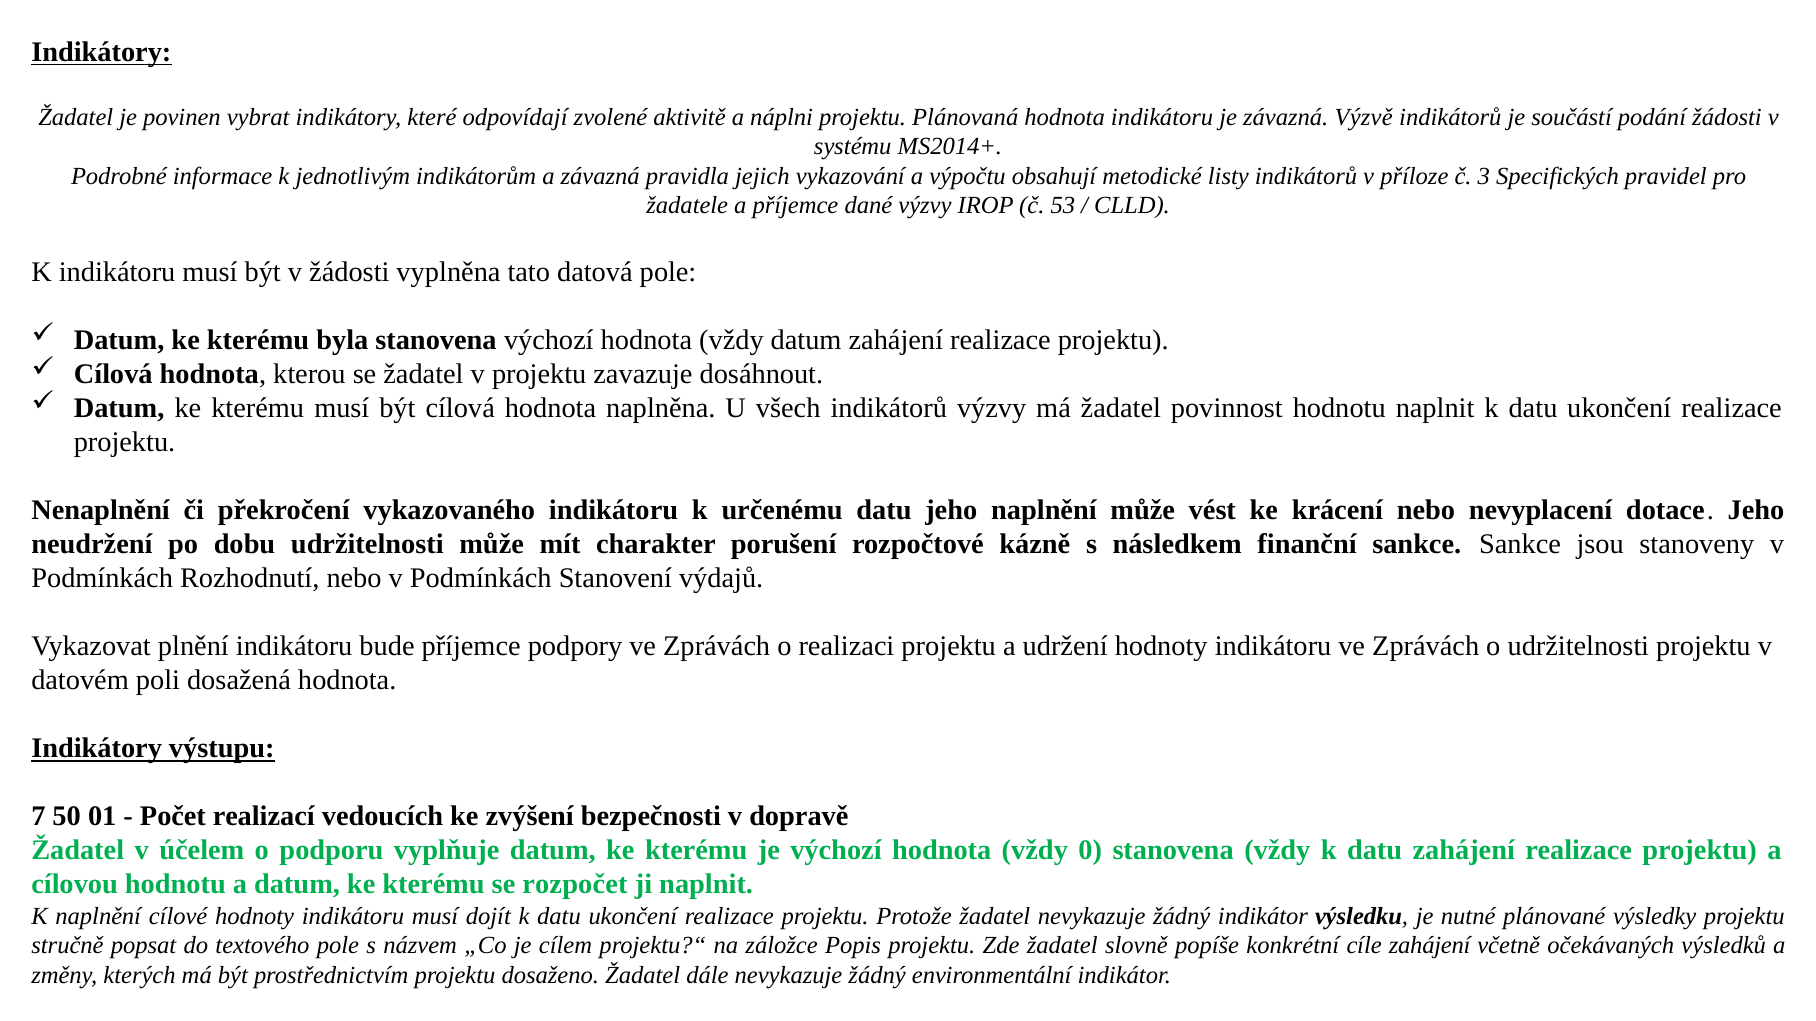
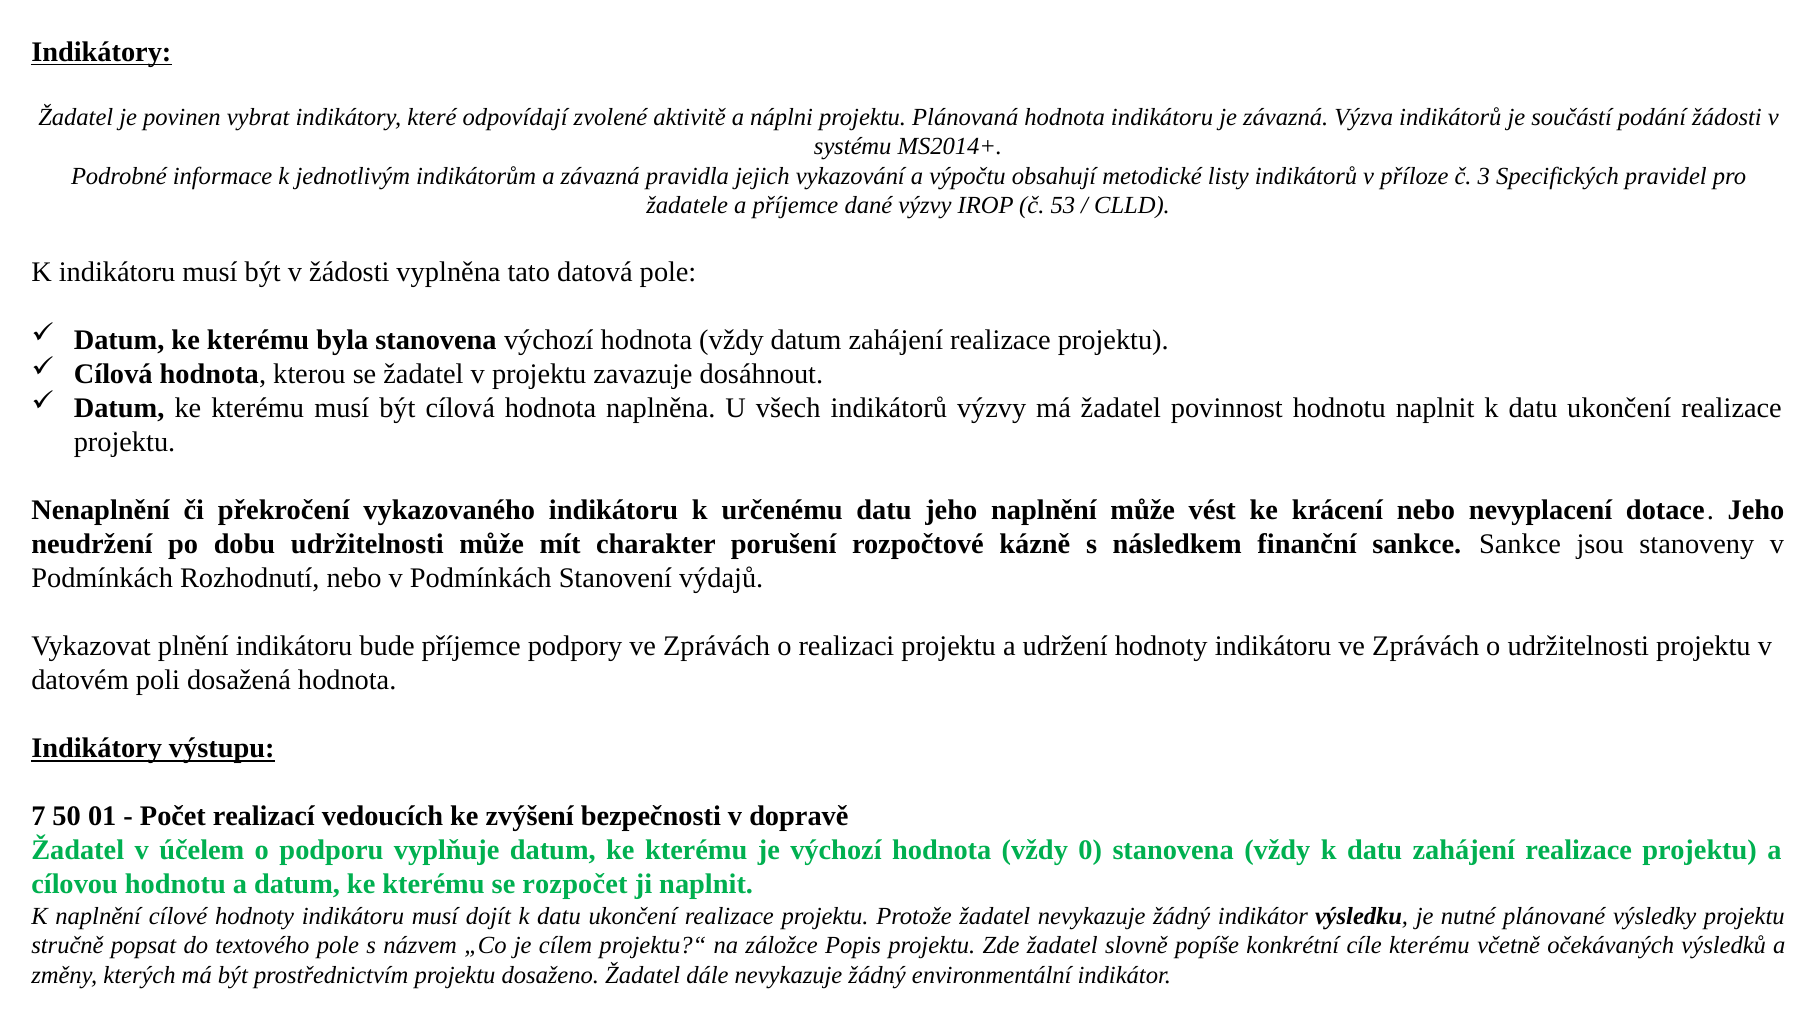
Výzvě: Výzvě -> Výzva
cíle zahájení: zahájení -> kterému
